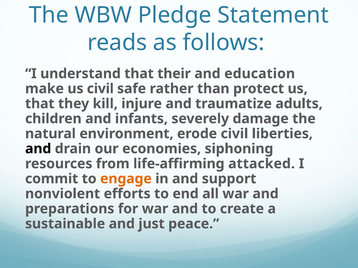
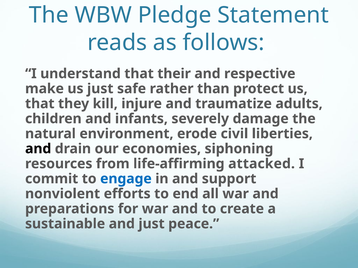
education: education -> respective
us civil: civil -> just
engage colour: orange -> blue
